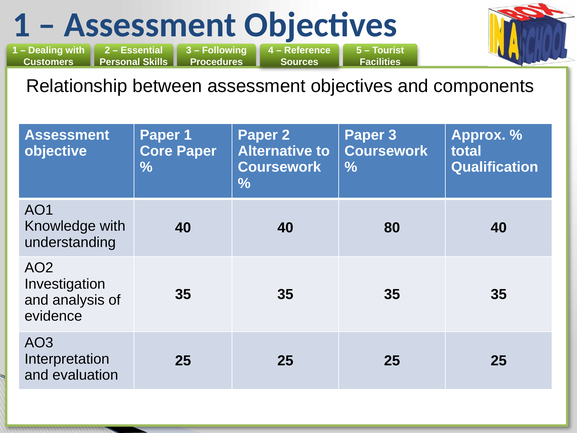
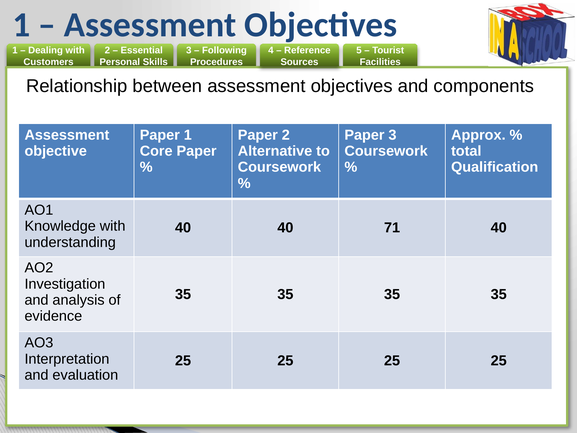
80: 80 -> 71
